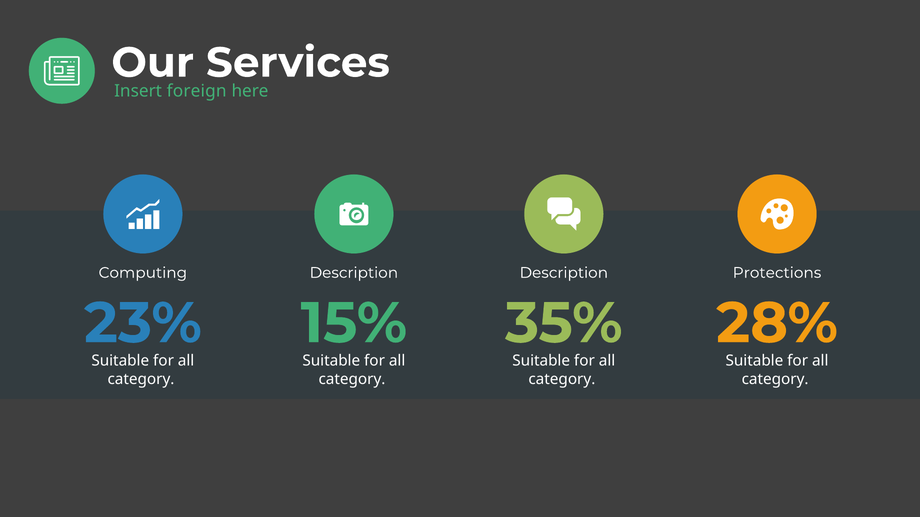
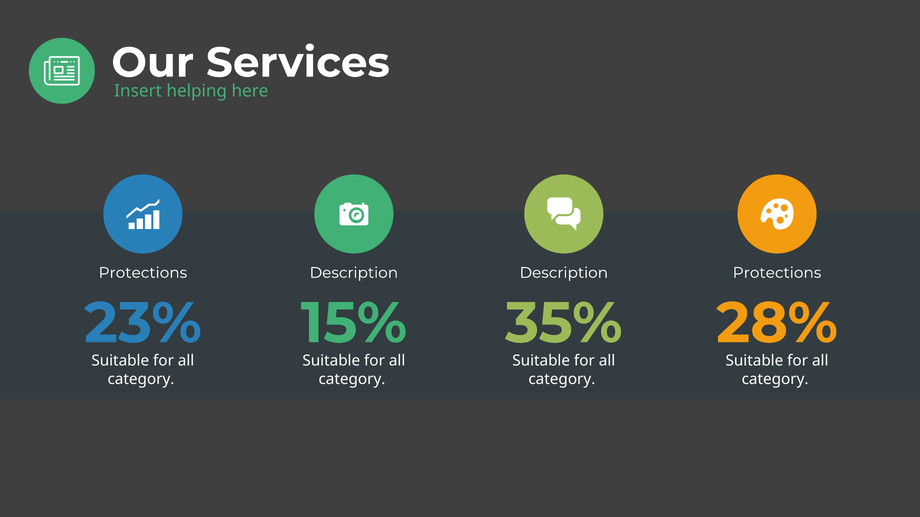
foreign: foreign -> helping
Computing at (143, 273): Computing -> Protections
